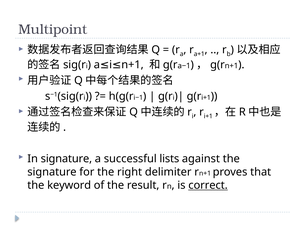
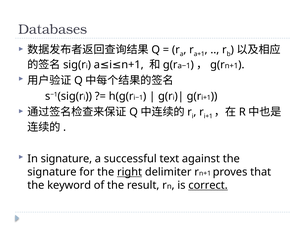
Multipoint: Multipoint -> Databases
lists: lists -> text
right underline: none -> present
